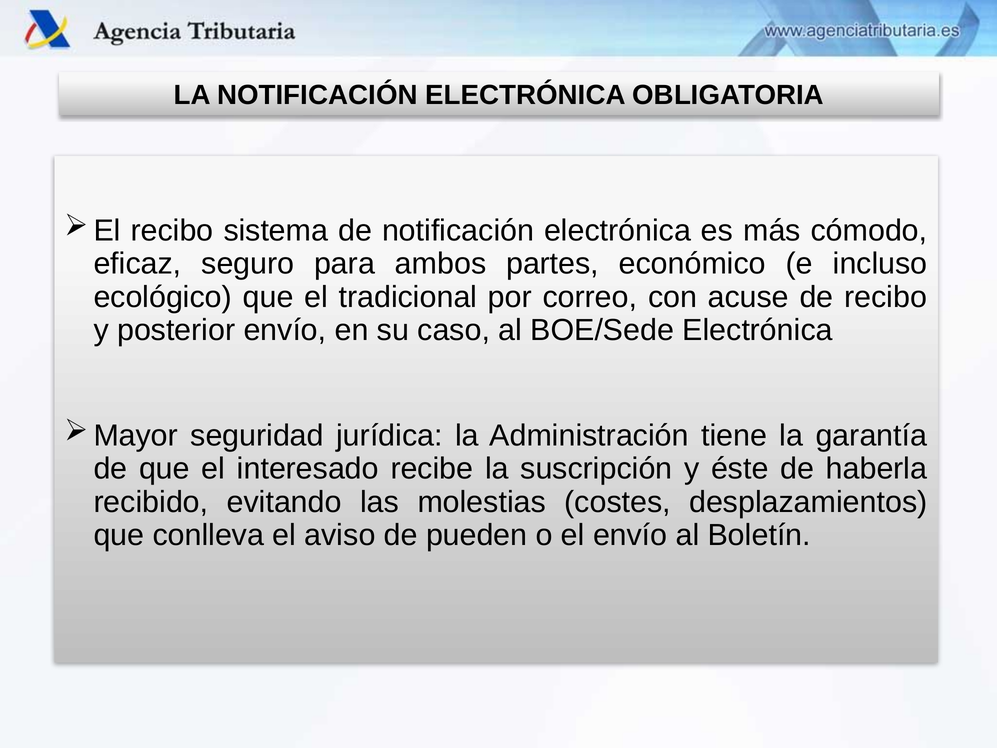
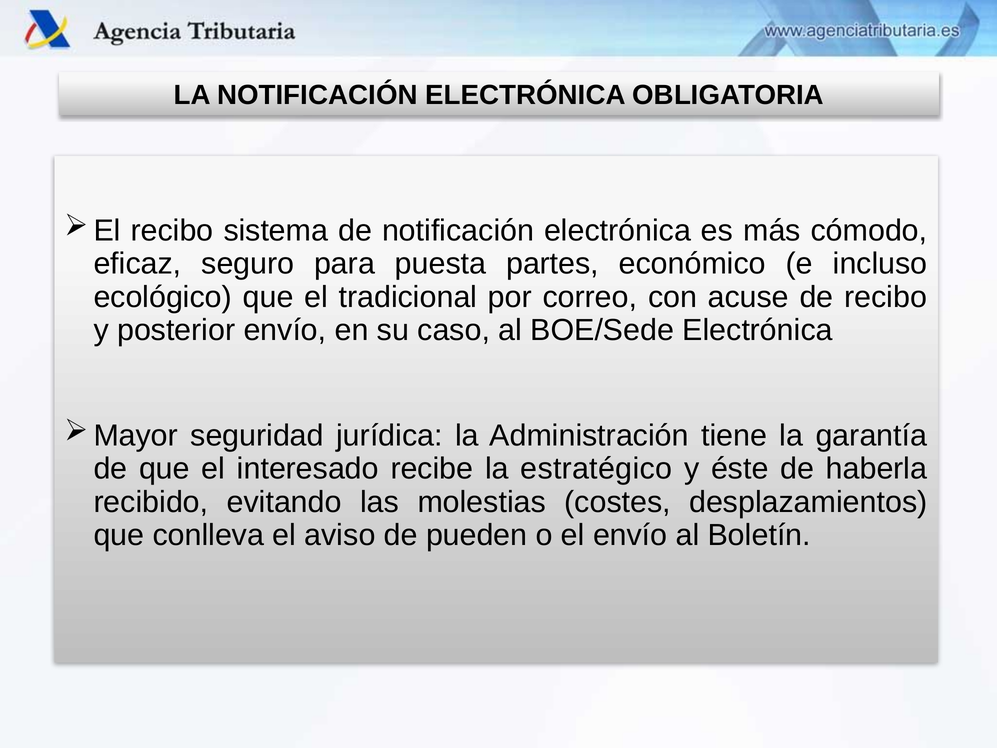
ambos: ambos -> puesta
suscripción: suscripción -> estratégico
